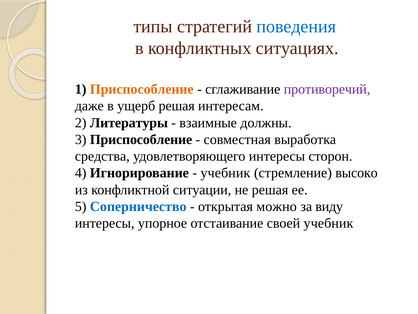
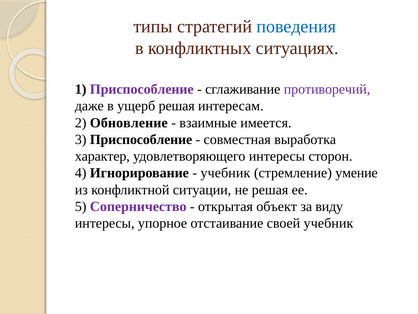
Приспособление at (142, 89) colour: orange -> purple
Литературы: Литературы -> Обновление
должны: должны -> имеется
средства: средства -> характер
высоко: высоко -> умение
Соперничество colour: blue -> purple
можно: можно -> объект
